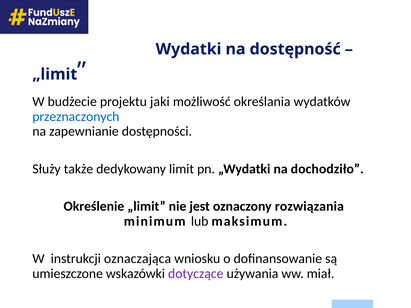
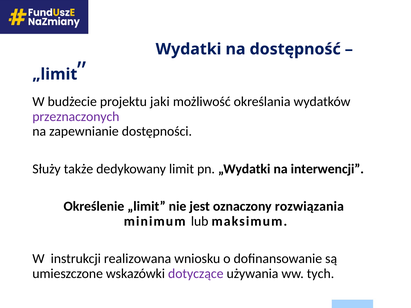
przeznaczonych colour: blue -> purple
dochodziło: dochodziło -> interwencji
oznaczająca: oznaczająca -> realizowana
miał: miał -> tych
